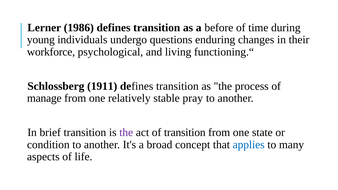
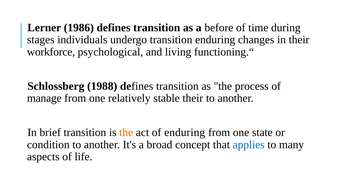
young: young -> stages
undergo questions: questions -> transition
1911: 1911 -> 1988
stable pray: pray -> their
the at (126, 133) colour: purple -> orange
of transition: transition -> enduring
